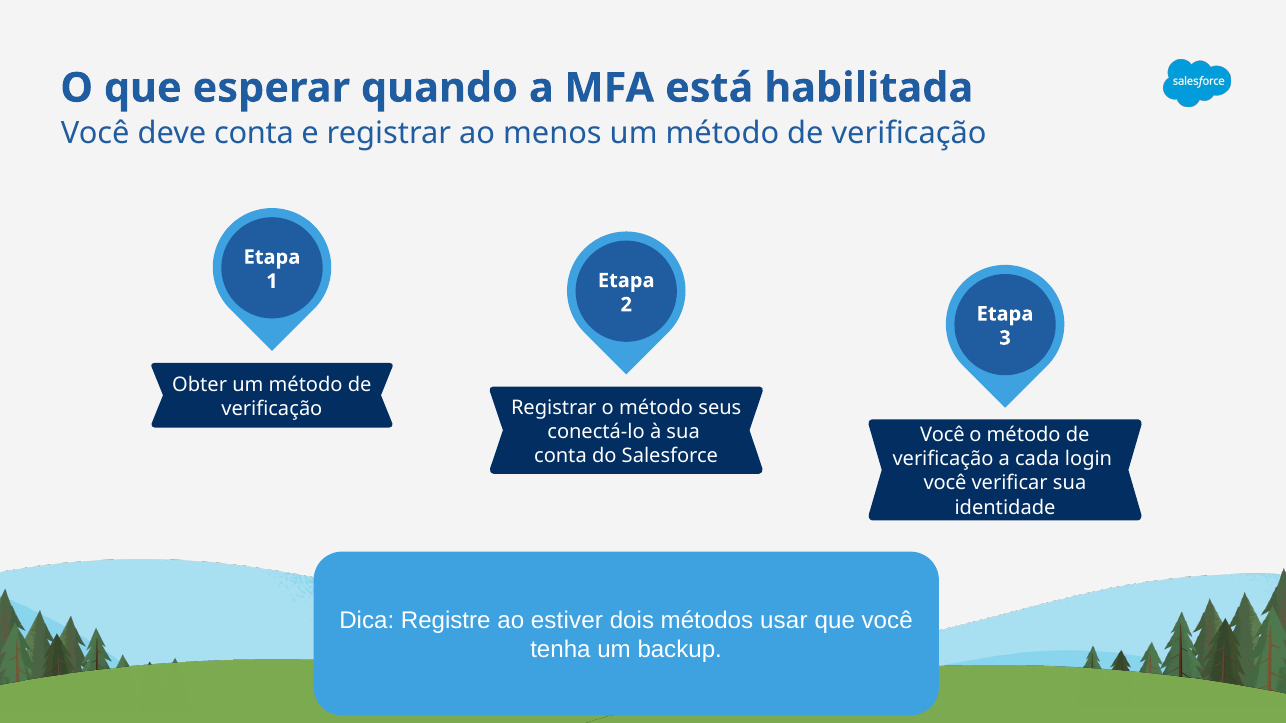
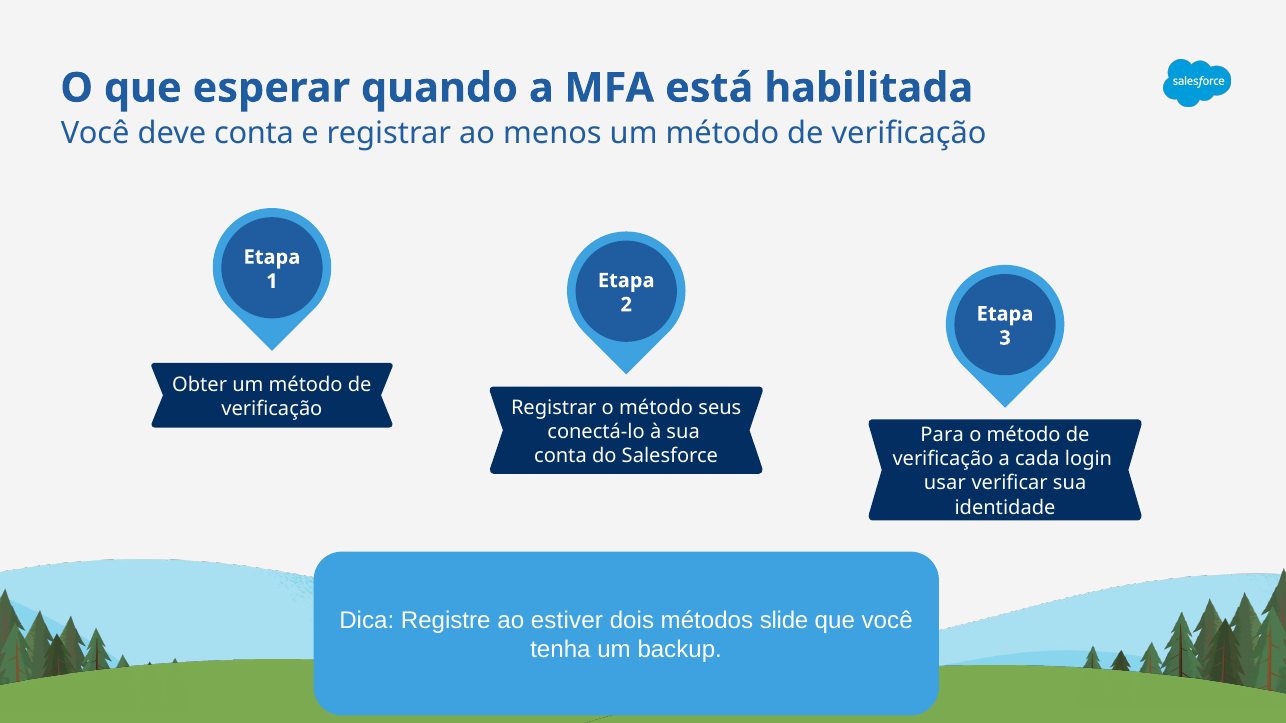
Você at (942, 435): Você -> Para
você at (945, 484): você -> usar
usar: usar -> slide
